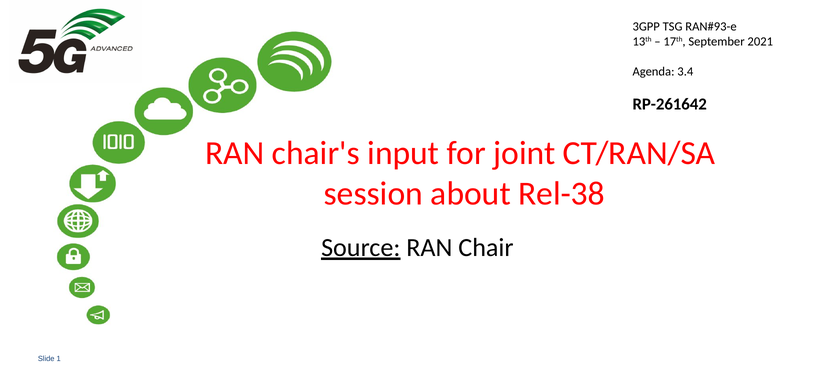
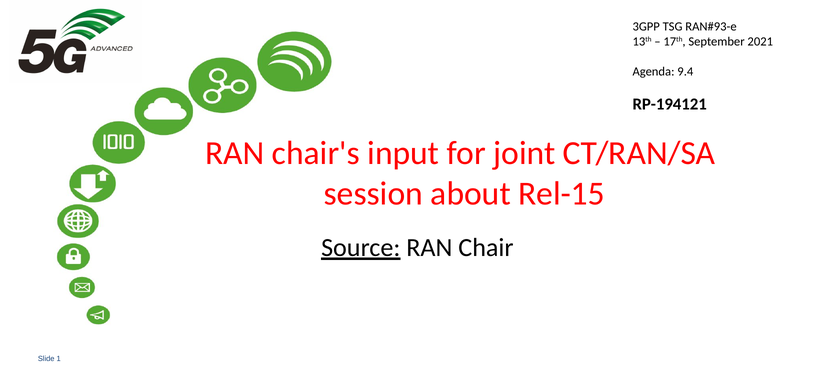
3.4: 3.4 -> 9.4
RP-261642: RP-261642 -> RP-194121
Rel-38: Rel-38 -> Rel-15
